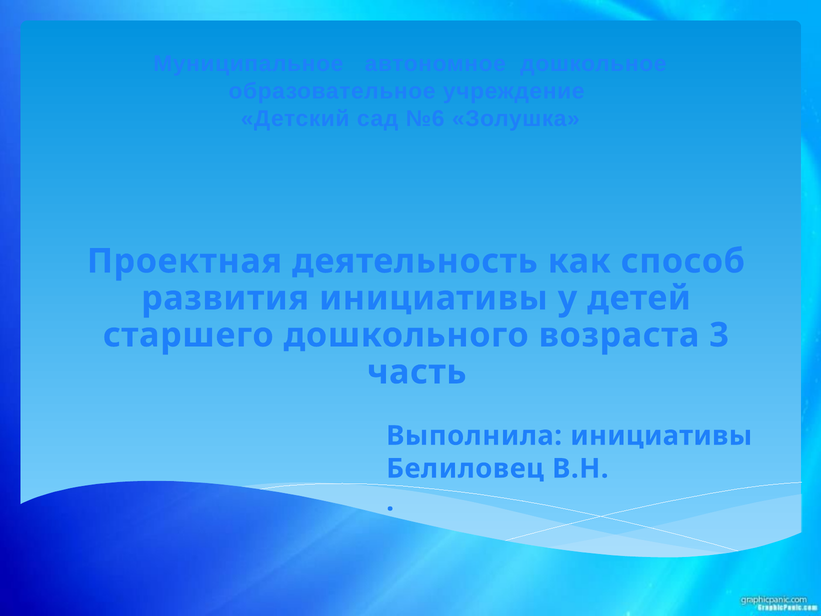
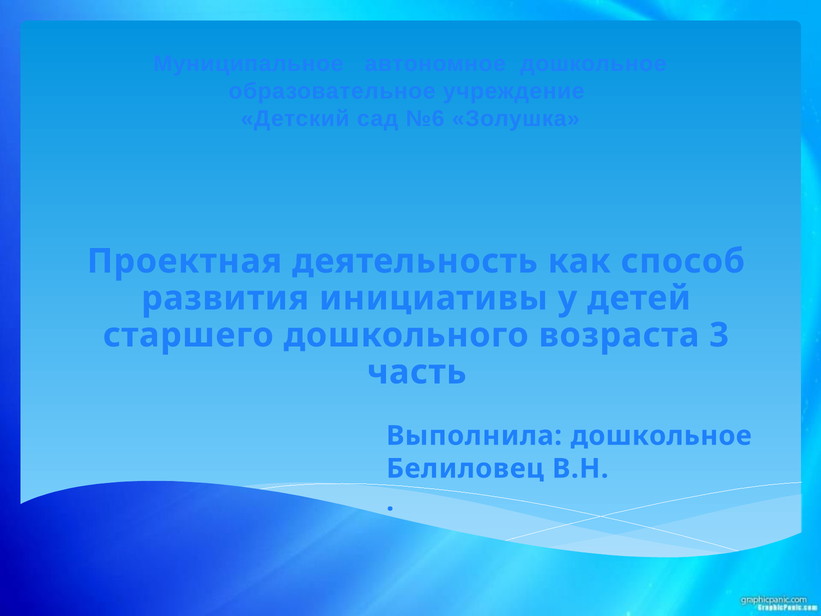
Выполнила инициативы: инициативы -> дошкольное
